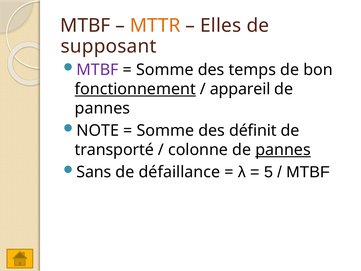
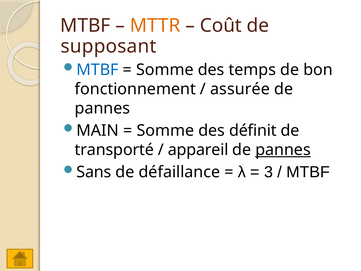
Elles: Elles -> Coût
MTBF at (97, 70) colour: purple -> blue
fonctionnement underline: present -> none
appareil: appareil -> assurée
NOTE: NOTE -> MAIN
colonne: colonne -> appareil
5: 5 -> 3
